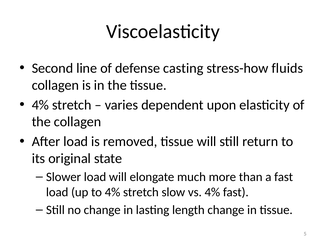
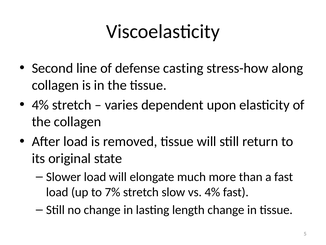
fluids: fluids -> along
to 4%: 4% -> 7%
